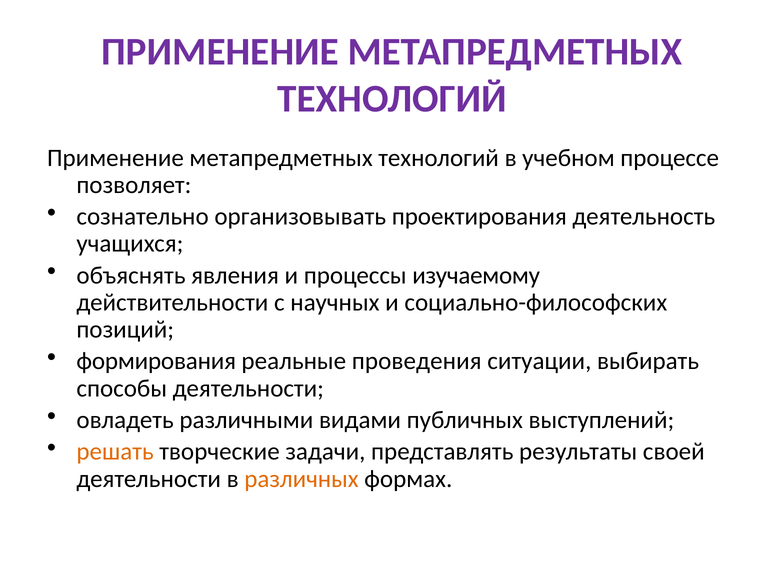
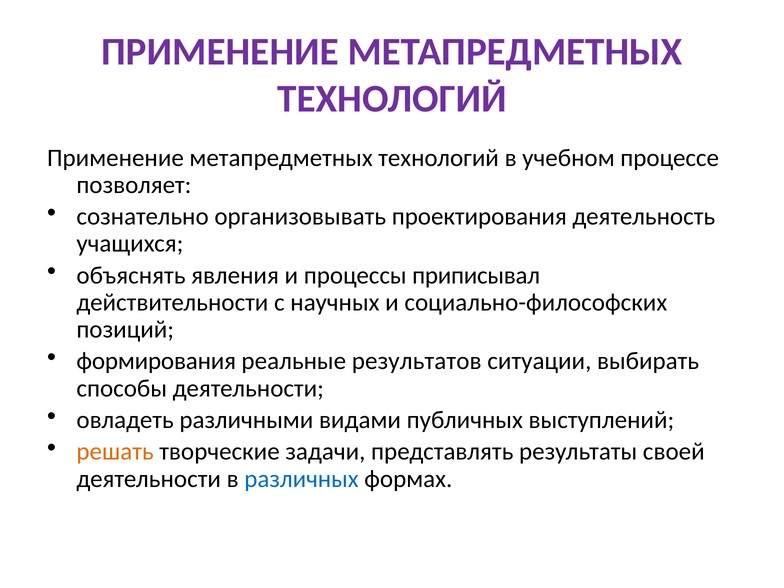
изучаемому: изучаемому -> приписывал
проведения: проведения -> результатов
различных colour: orange -> blue
